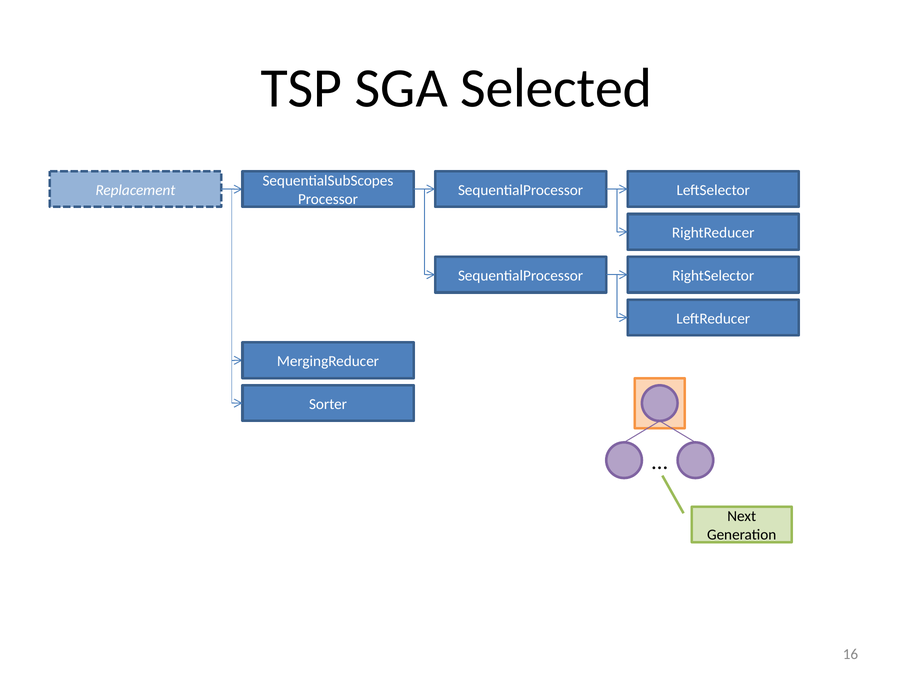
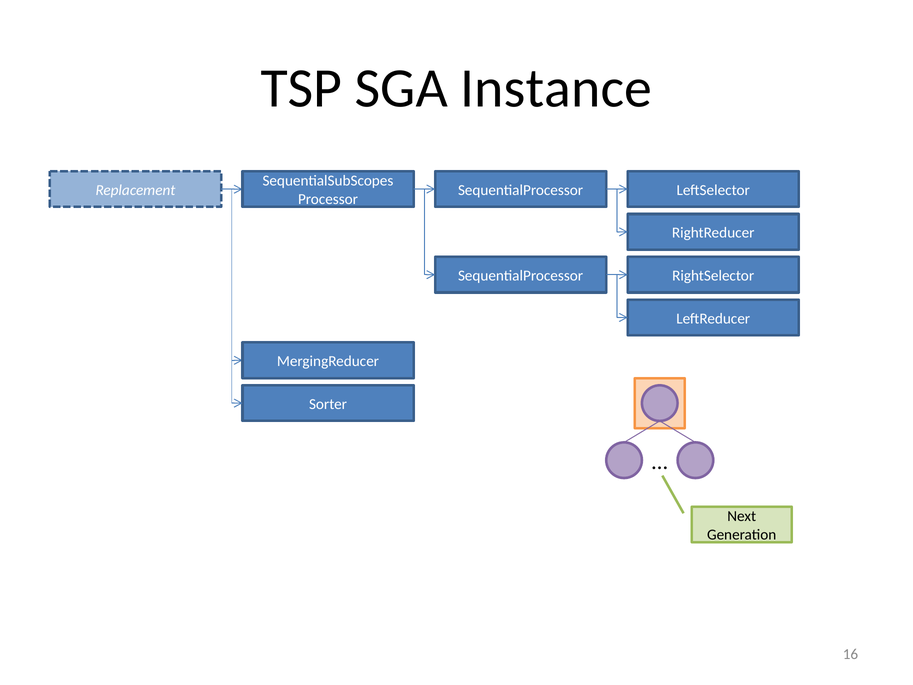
Selected: Selected -> Instance
